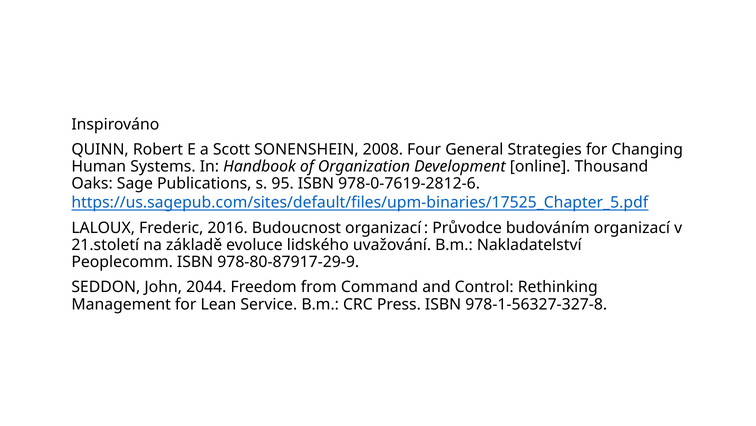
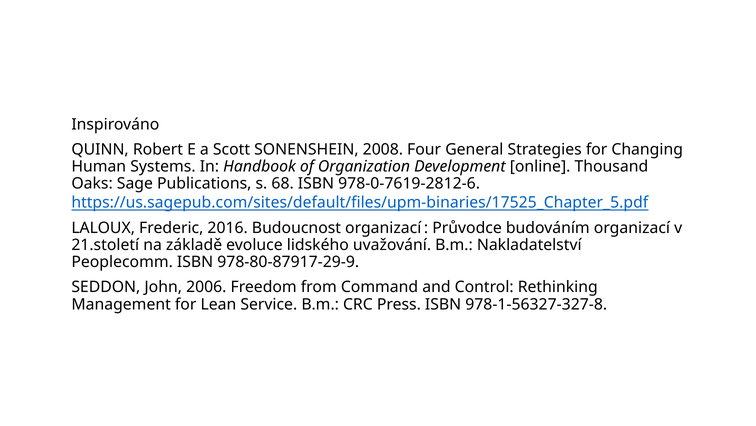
95: 95 -> 68
2044: 2044 -> 2006
